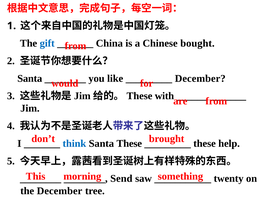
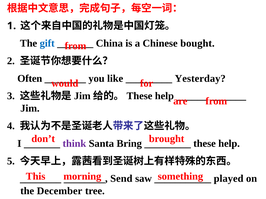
Santa at (30, 79): Santa -> Often
December at (200, 79): December -> Yesterday
with at (164, 96): with -> help
think colour: blue -> purple
Santa These: These -> Bring
twenty: twenty -> played
